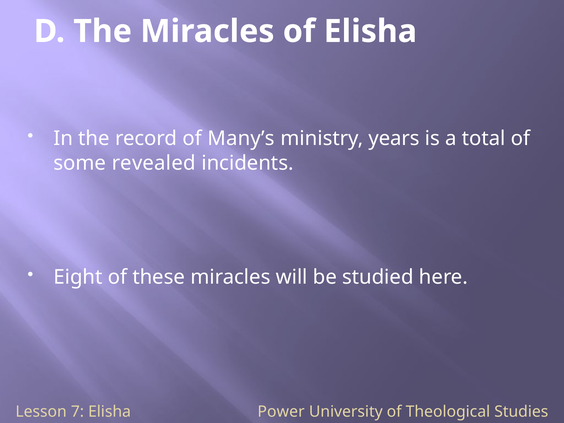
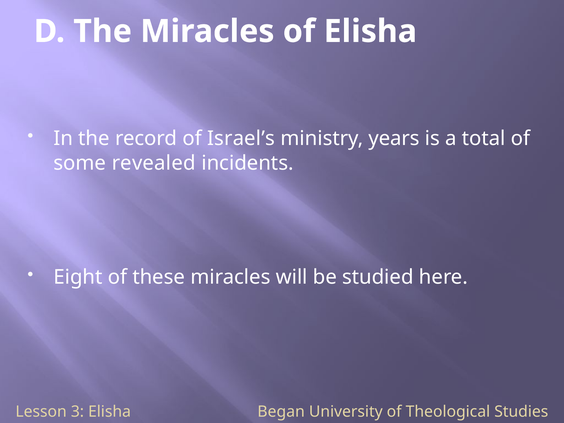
Many’s: Many’s -> Israel’s
7: 7 -> 3
Power: Power -> Began
